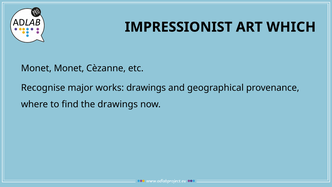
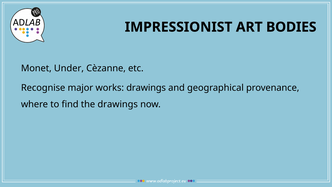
WHICH: WHICH -> BODIES
Monet Monet: Monet -> Under
